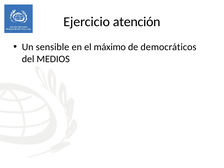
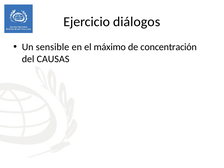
atención: atención -> diálogos
democráticos: democráticos -> concentración
MEDIOS: MEDIOS -> CAUSAS
